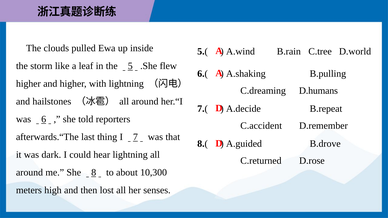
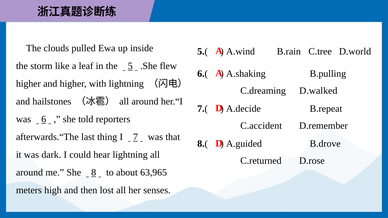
D.humans: D.humans -> D.walked
10,300: 10,300 -> 63,965
